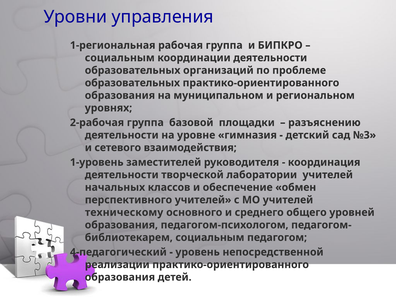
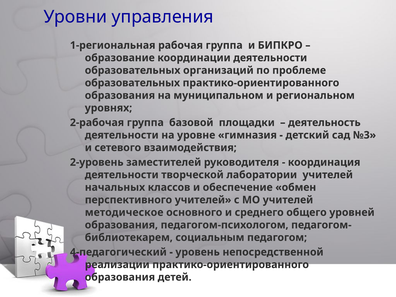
социальным at (120, 58): социальным -> образование
разъяснению: разъяснению -> деятельность
1-уровень: 1-уровень -> 2-уровень
техническому: техническому -> методическое
